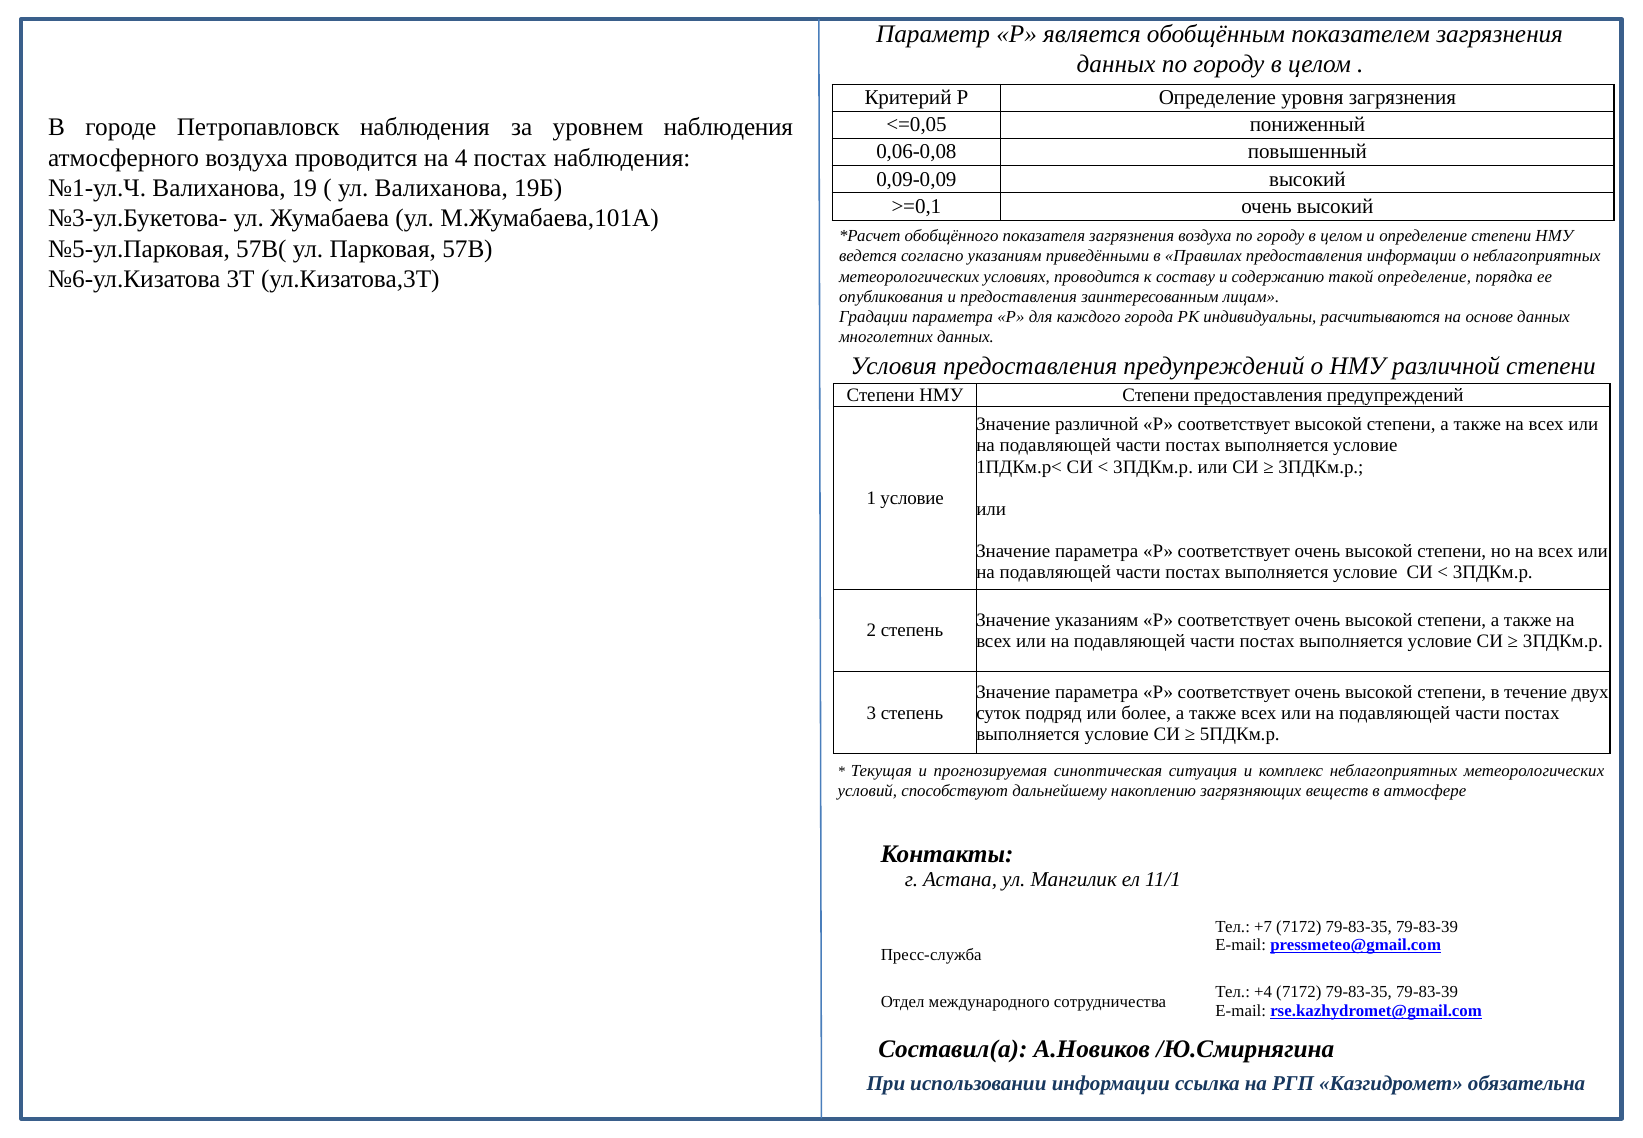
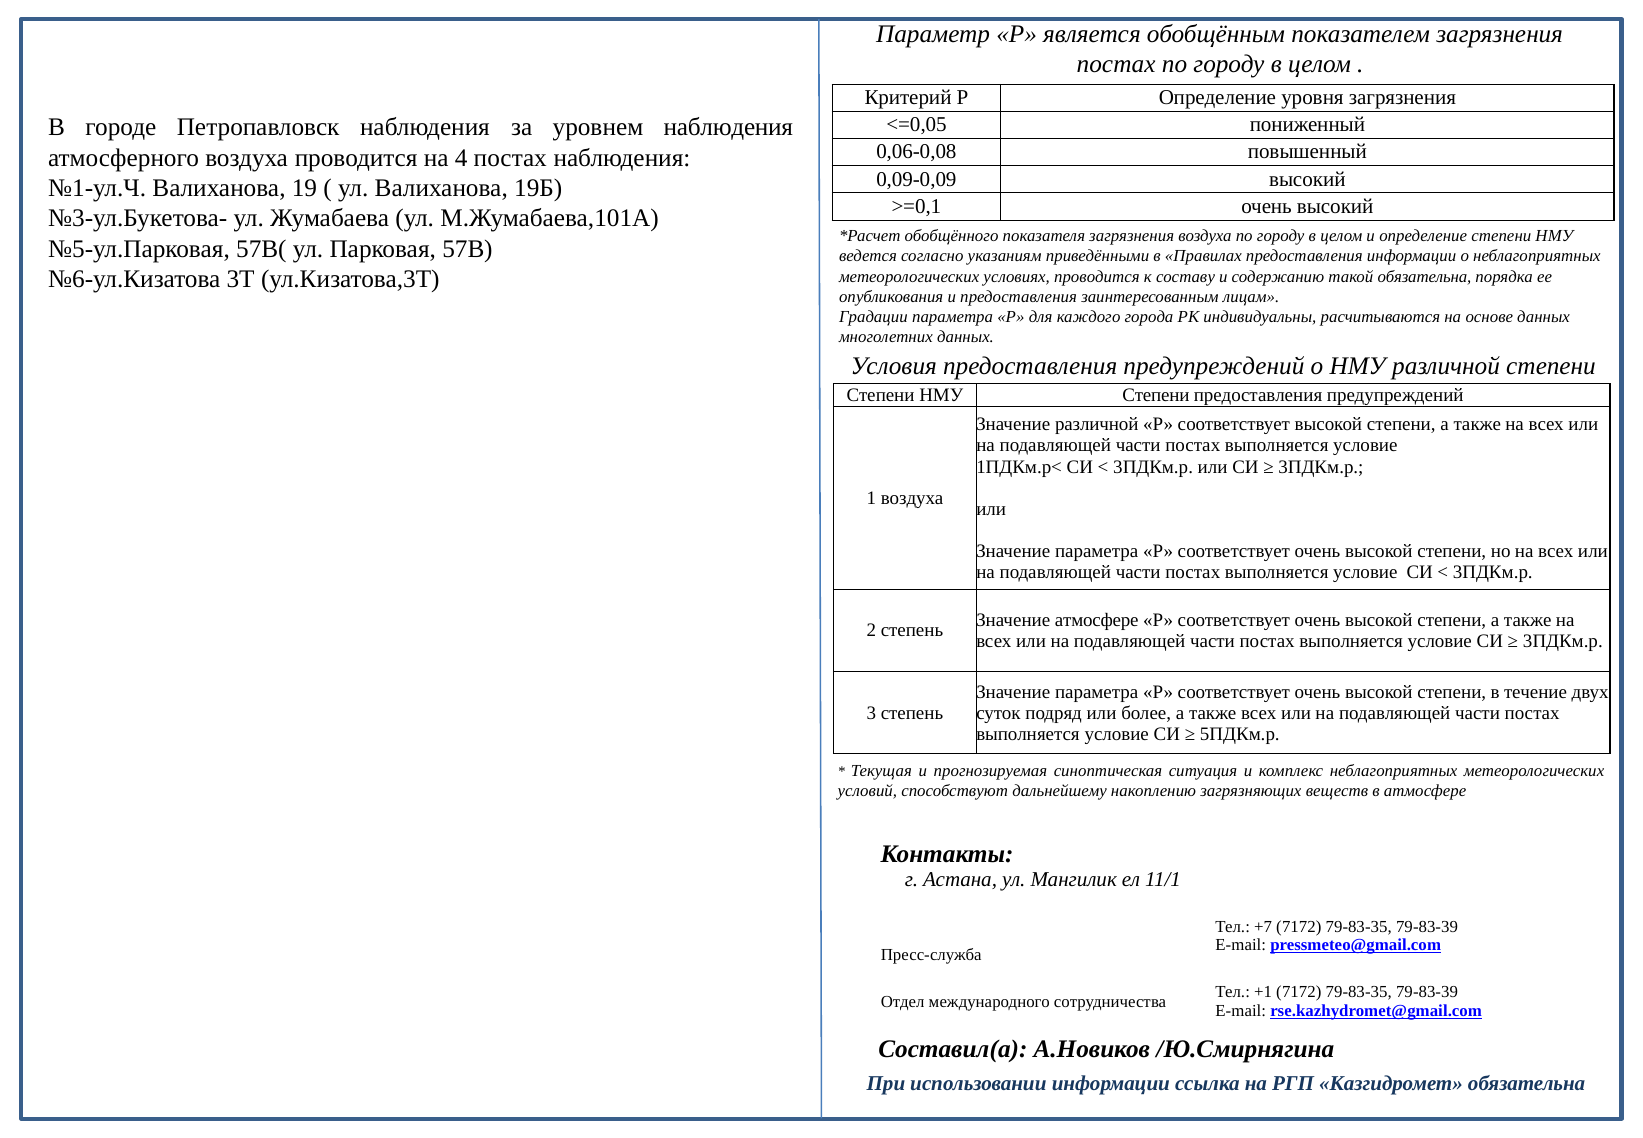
данных at (1116, 64): данных -> постах
такой определение: определение -> обязательна
1 условие: условие -> воздуха
Значение указаниям: указаниям -> атмосфере
+4: +4 -> +1
